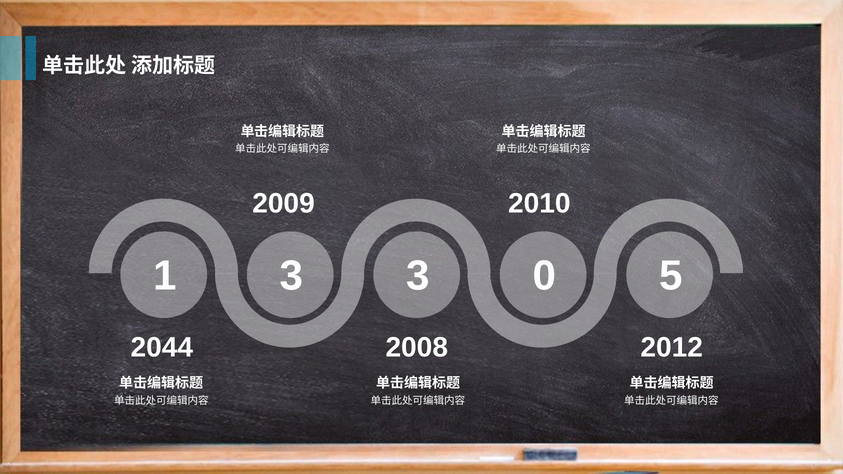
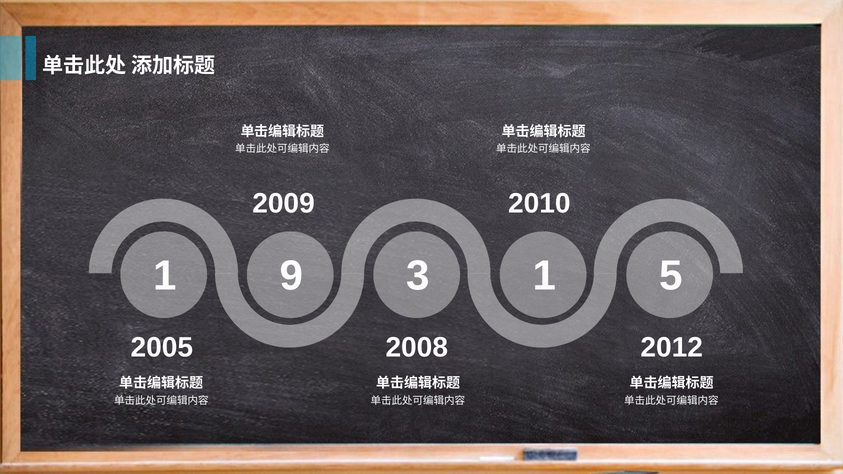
1 3: 3 -> 9
3 0: 0 -> 1
2044: 2044 -> 2005
